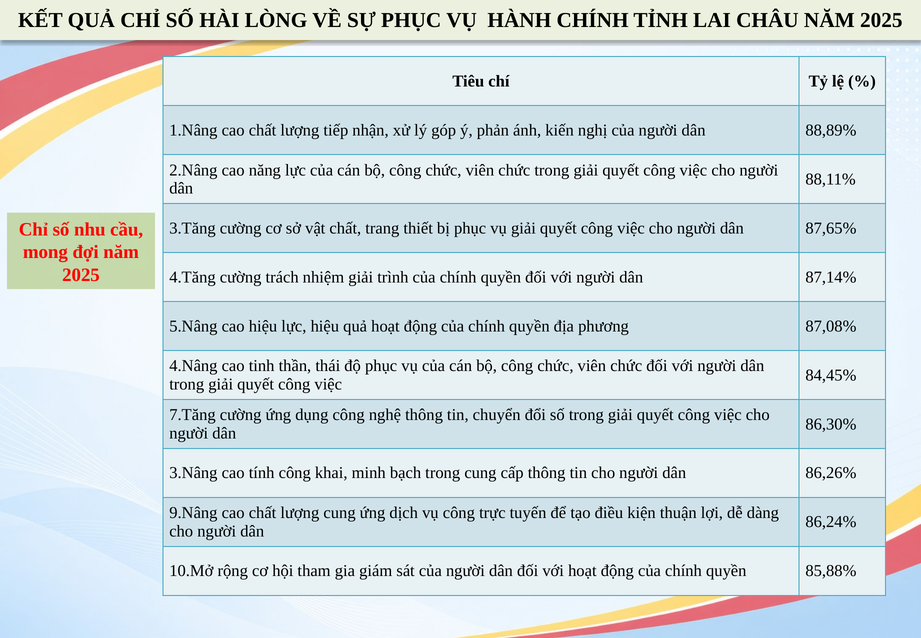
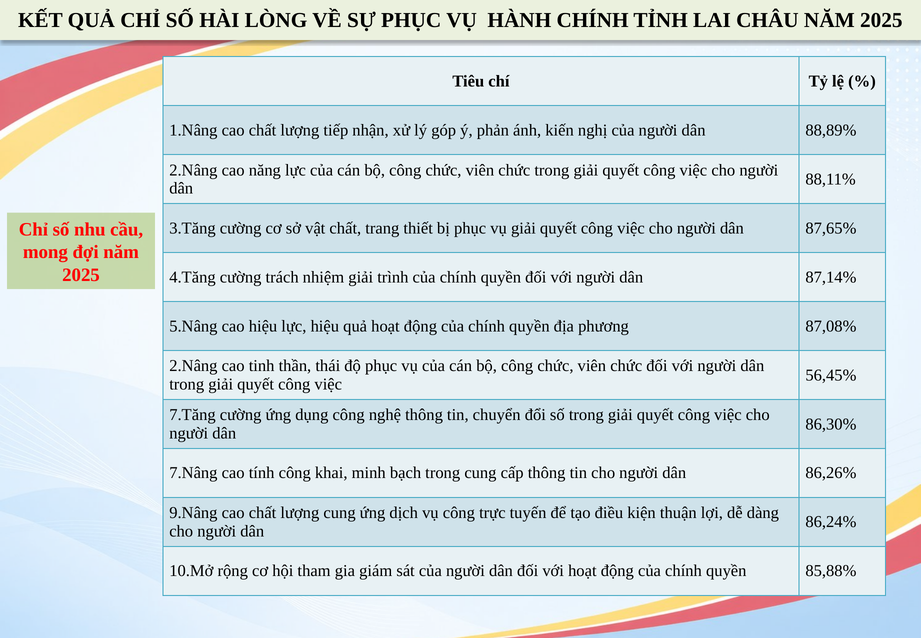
4.Nâng at (193, 366): 4.Nâng -> 2.Nâng
84,45%: 84,45% -> 56,45%
3.Nâng: 3.Nâng -> 7.Nâng
